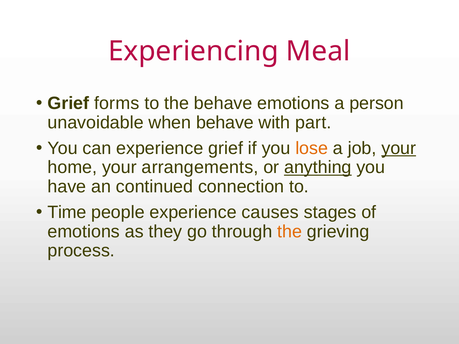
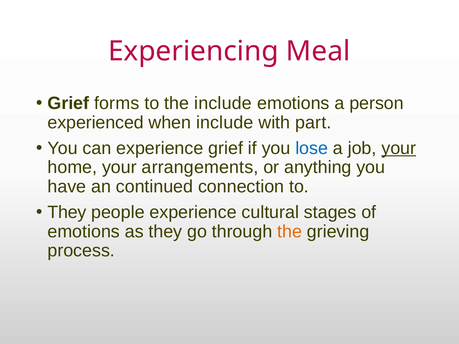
the behave: behave -> include
unavoidable: unavoidable -> experienced
when behave: behave -> include
lose colour: orange -> blue
anything underline: present -> none
Time at (67, 212): Time -> They
causes: causes -> cultural
